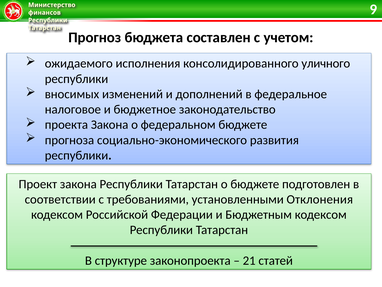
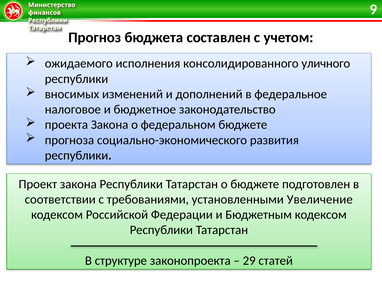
Отклонения: Отклонения -> Увеличение
21: 21 -> 29
